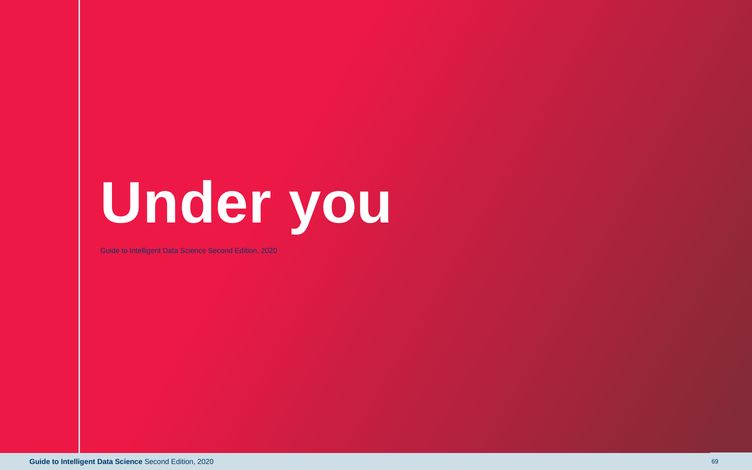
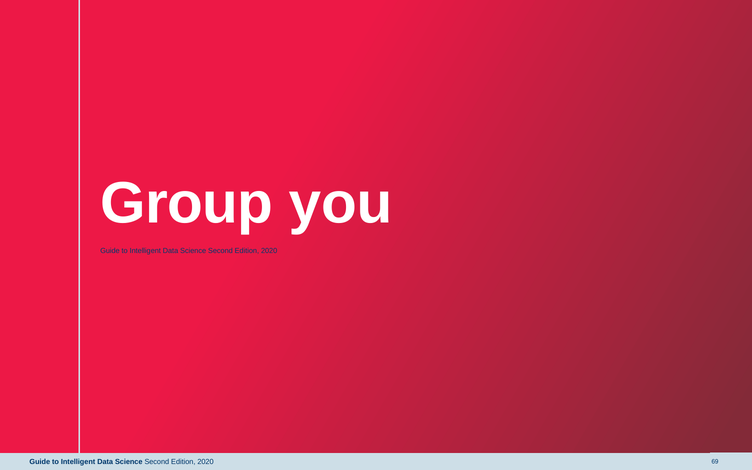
Under: Under -> Group
